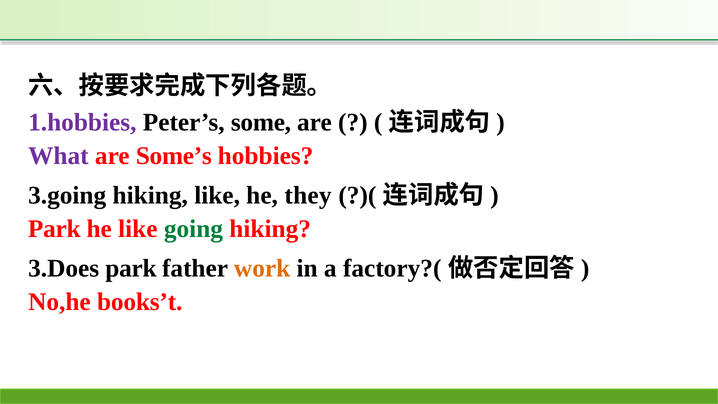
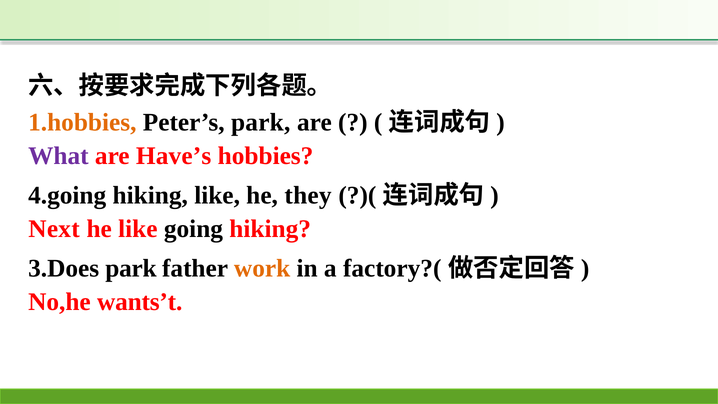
1.hobbies colour: purple -> orange
Peter’s some: some -> park
Some’s: Some’s -> Have’s
3.going: 3.going -> 4.going
Park at (54, 229): Park -> Next
going colour: green -> black
books’t: books’t -> wants’t
